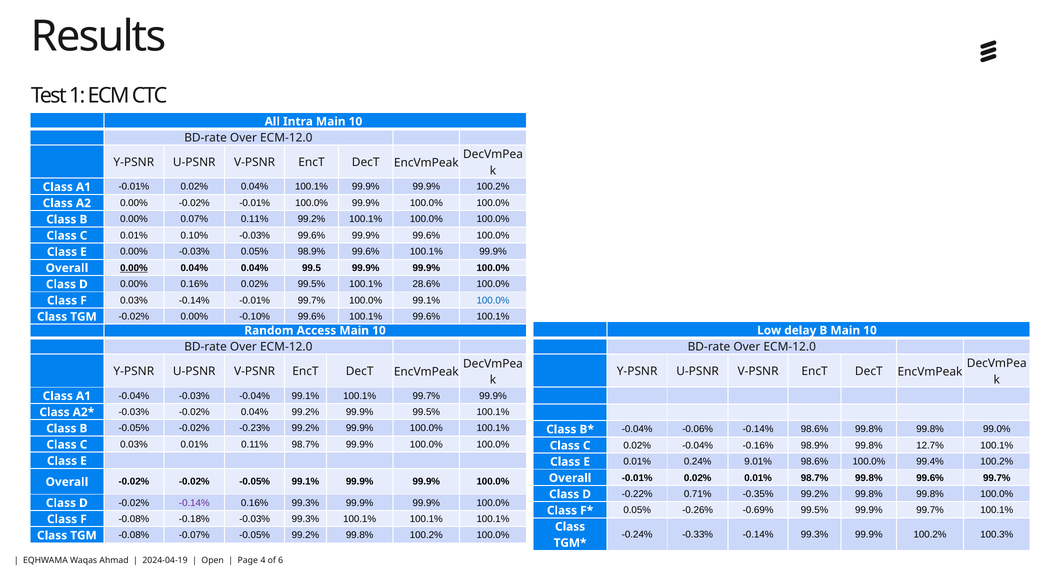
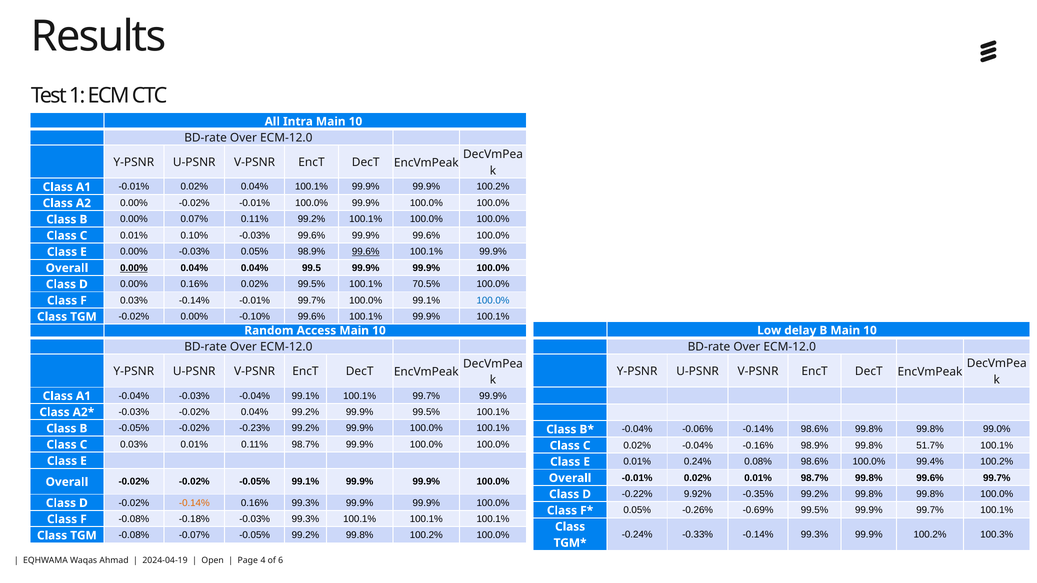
99.6% at (366, 252) underline: none -> present
28.6%: 28.6% -> 70.5%
-0.10% 99.6% 100.1% 99.6%: 99.6% -> 99.9%
12.7%: 12.7% -> 51.7%
9.01%: 9.01% -> 0.08%
0.71%: 0.71% -> 9.92%
-0.14% at (194, 503) colour: purple -> orange
